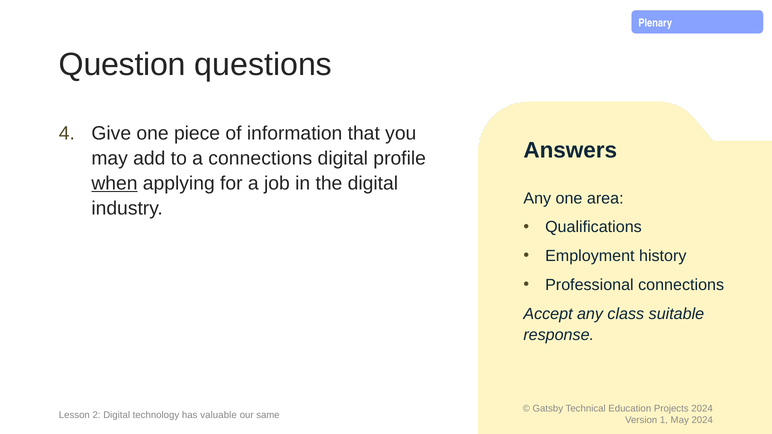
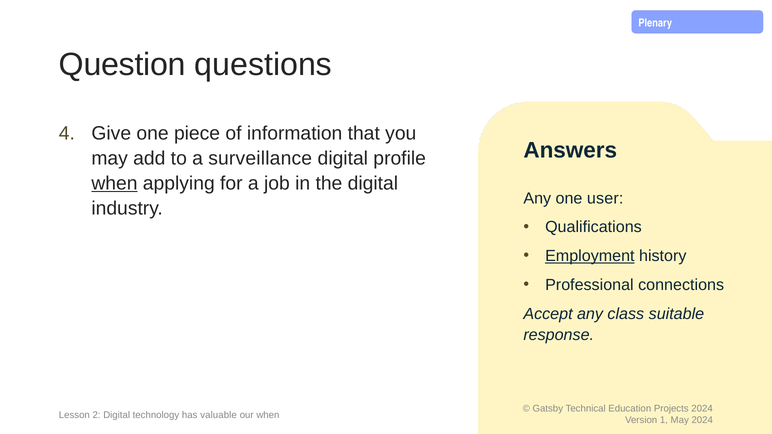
a connections: connections -> surveillance
area: area -> user
Employment underline: none -> present
our same: same -> when
